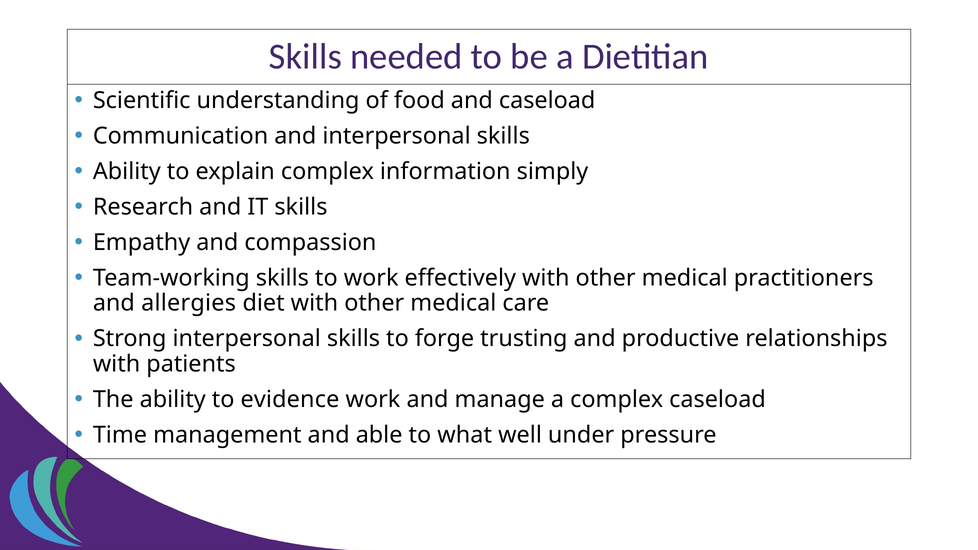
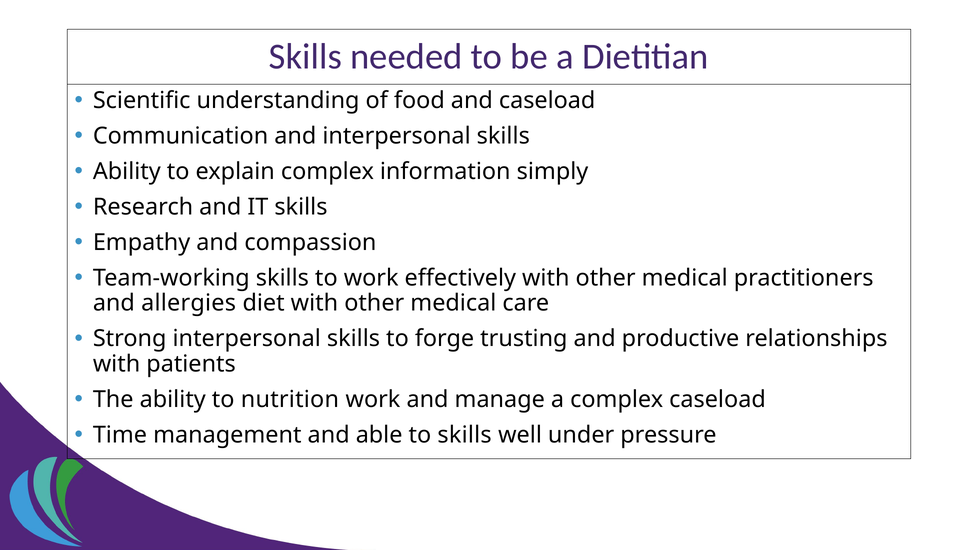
evidence: evidence -> nutrition
to what: what -> skills
